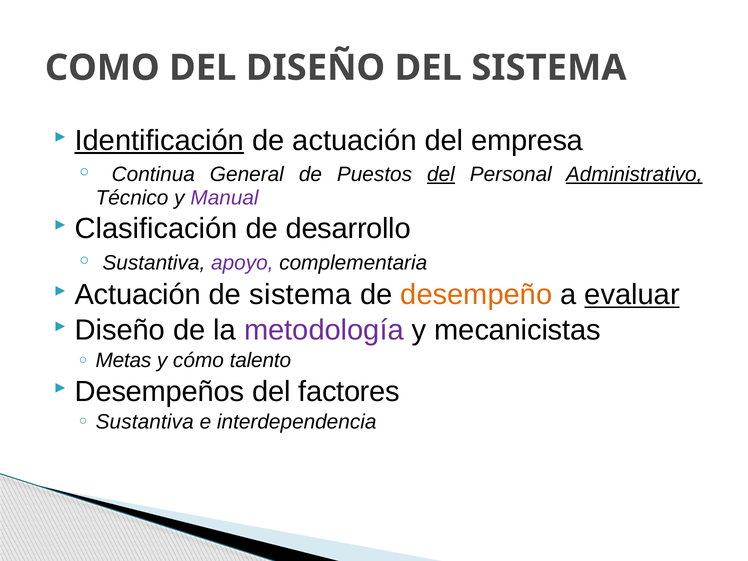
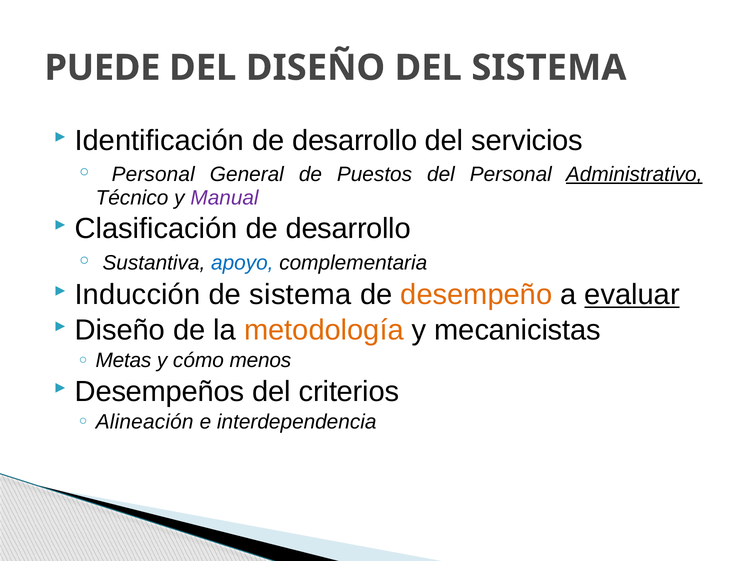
COMO: COMO -> PUEDE
Identificación underline: present -> none
actuación at (355, 140): actuación -> desarrollo
empresa: empresa -> servicios
Continua at (153, 174): Continua -> Personal
del at (441, 174) underline: present -> none
apoyo colour: purple -> blue
Actuación at (138, 295): Actuación -> Inducción
metodología colour: purple -> orange
talento: talento -> menos
factores: factores -> criterios
Sustantiva at (145, 422): Sustantiva -> Alineación
